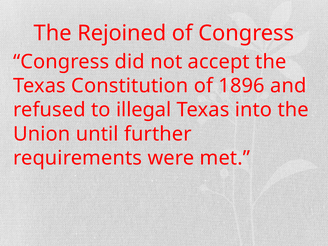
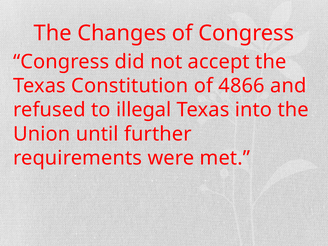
Rejoined: Rejoined -> Changes
1896: 1896 -> 4866
